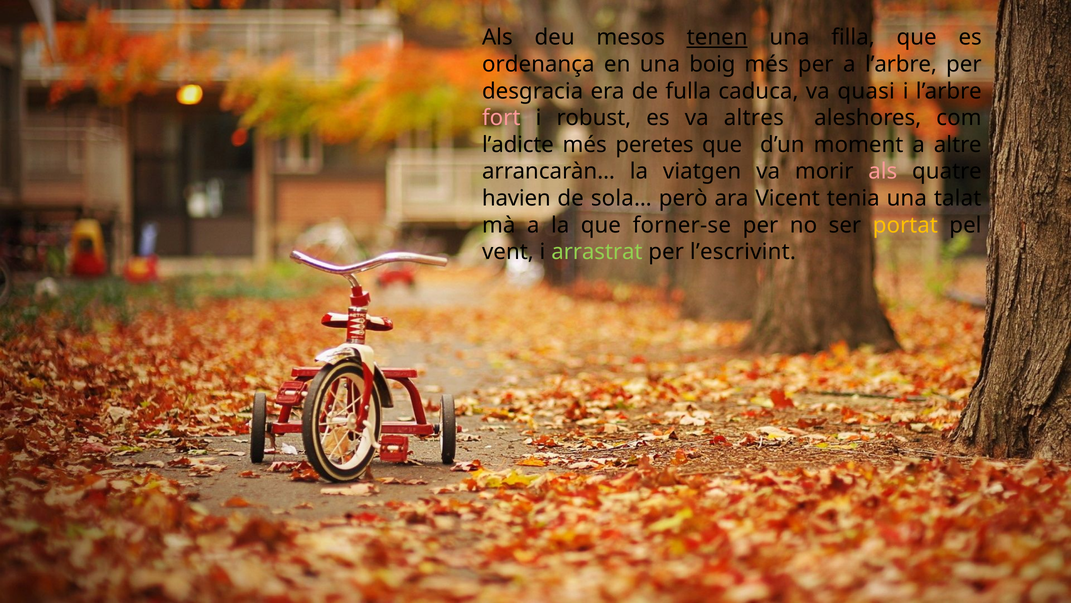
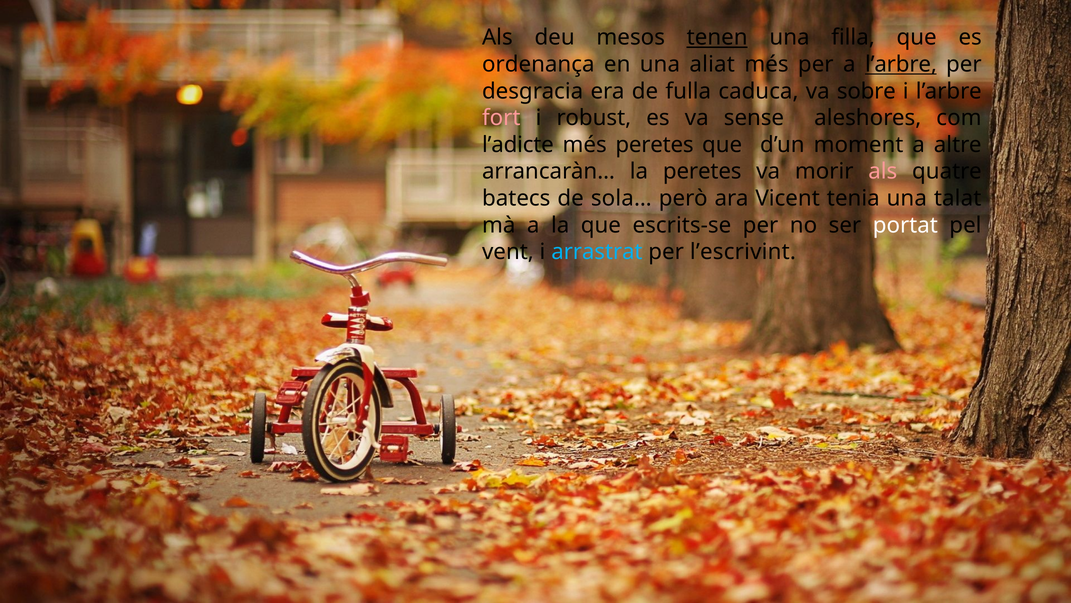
boig: boig -> aliat
l’arbre at (901, 64) underline: none -> present
quasi: quasi -> sobre
altres: altres -> sense
la viatgen: viatgen -> peretes
havien: havien -> batecs
forner-se: forner-se -> escrits-se
portat colour: yellow -> white
arrastrat colour: light green -> light blue
